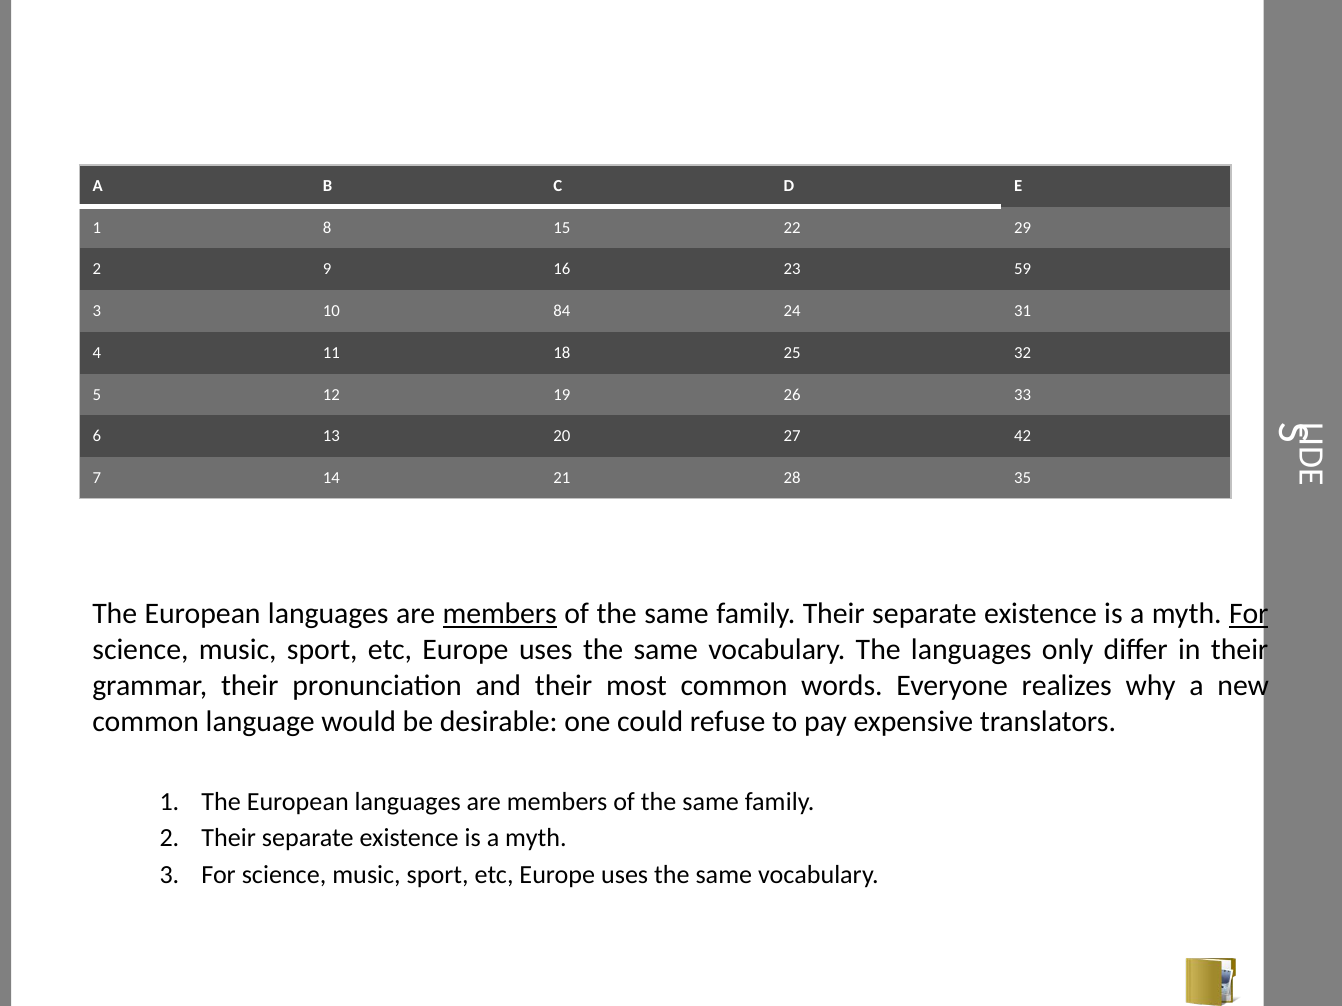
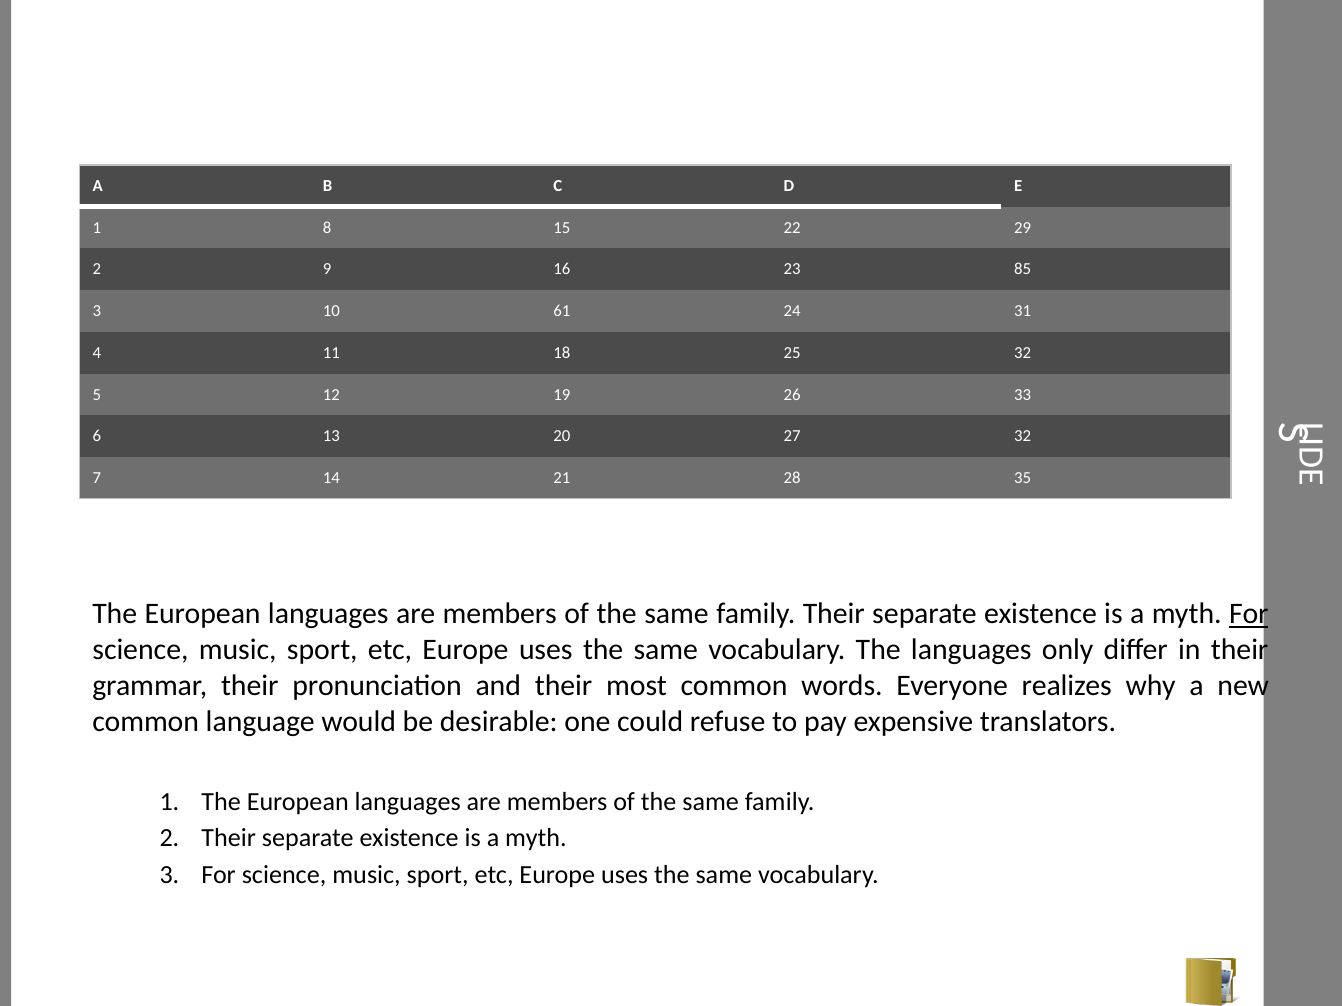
59: 59 -> 85
84: 84 -> 61
27 42: 42 -> 32
members at (500, 614) underline: present -> none
